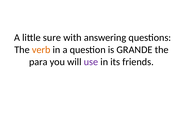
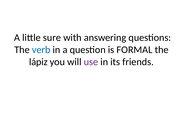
verb colour: orange -> blue
GRANDE: GRANDE -> FORMAL
para: para -> lápiz
